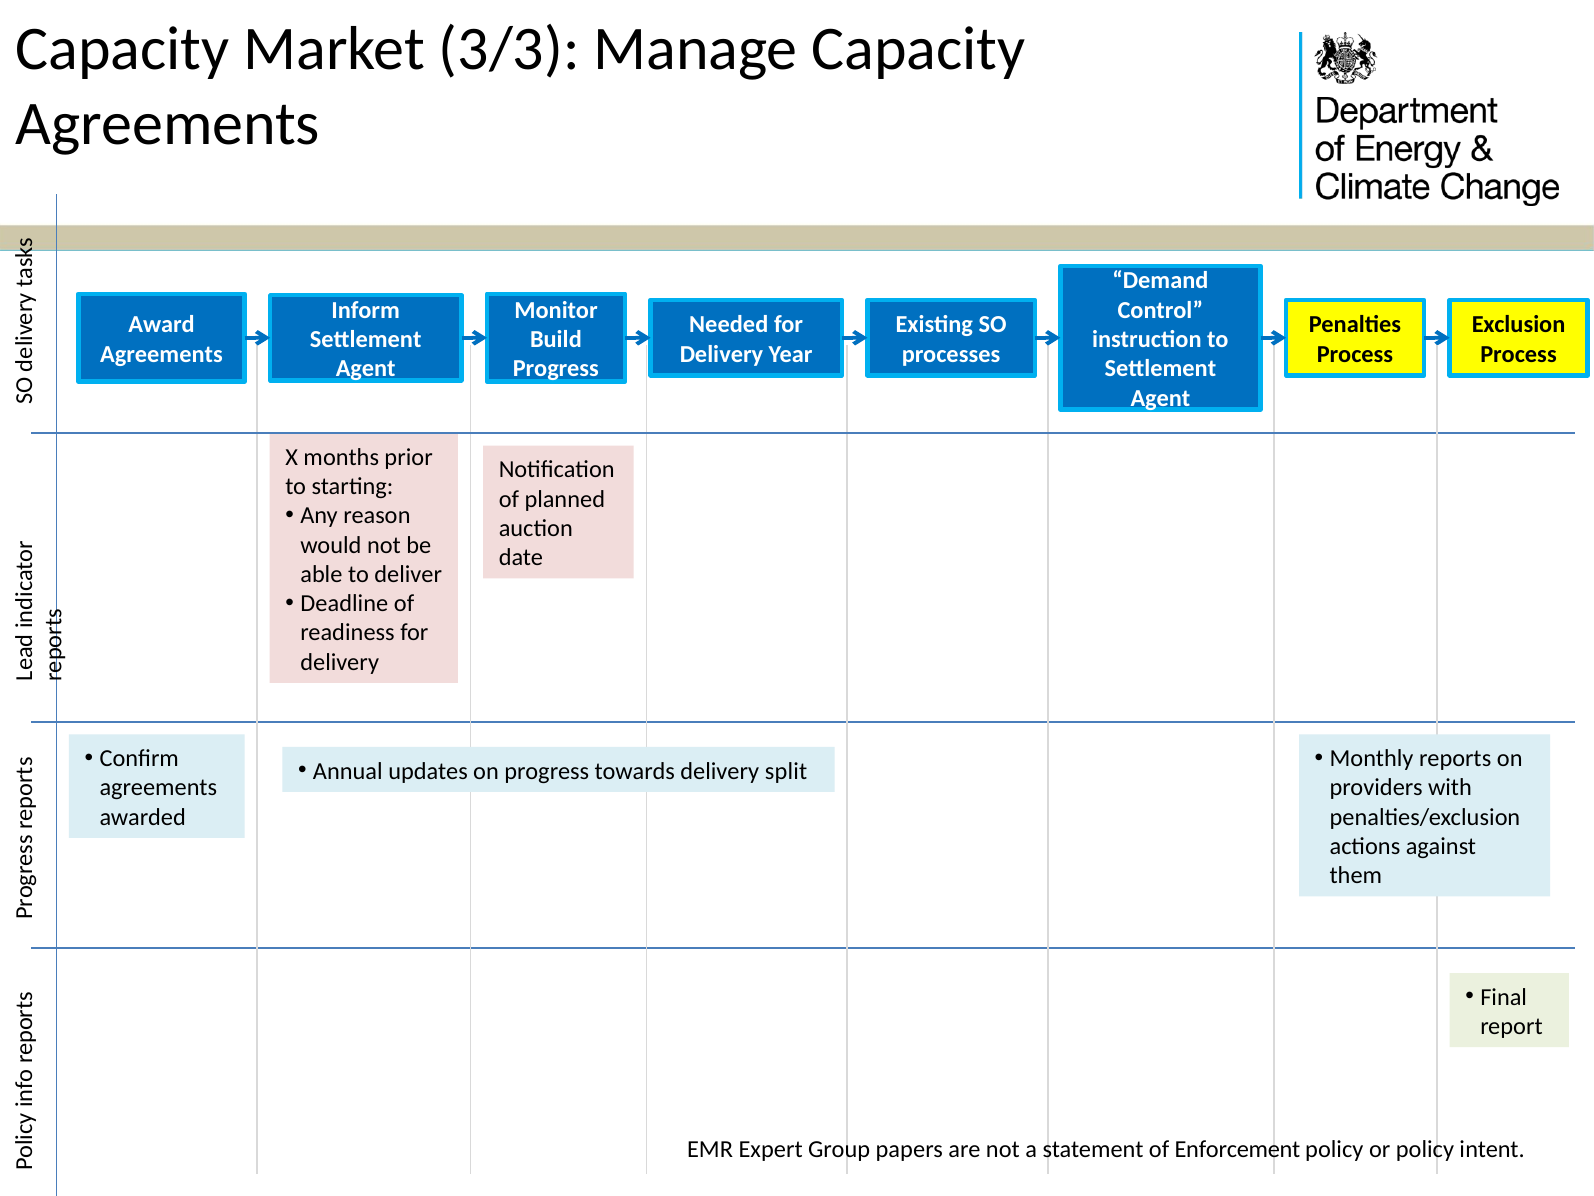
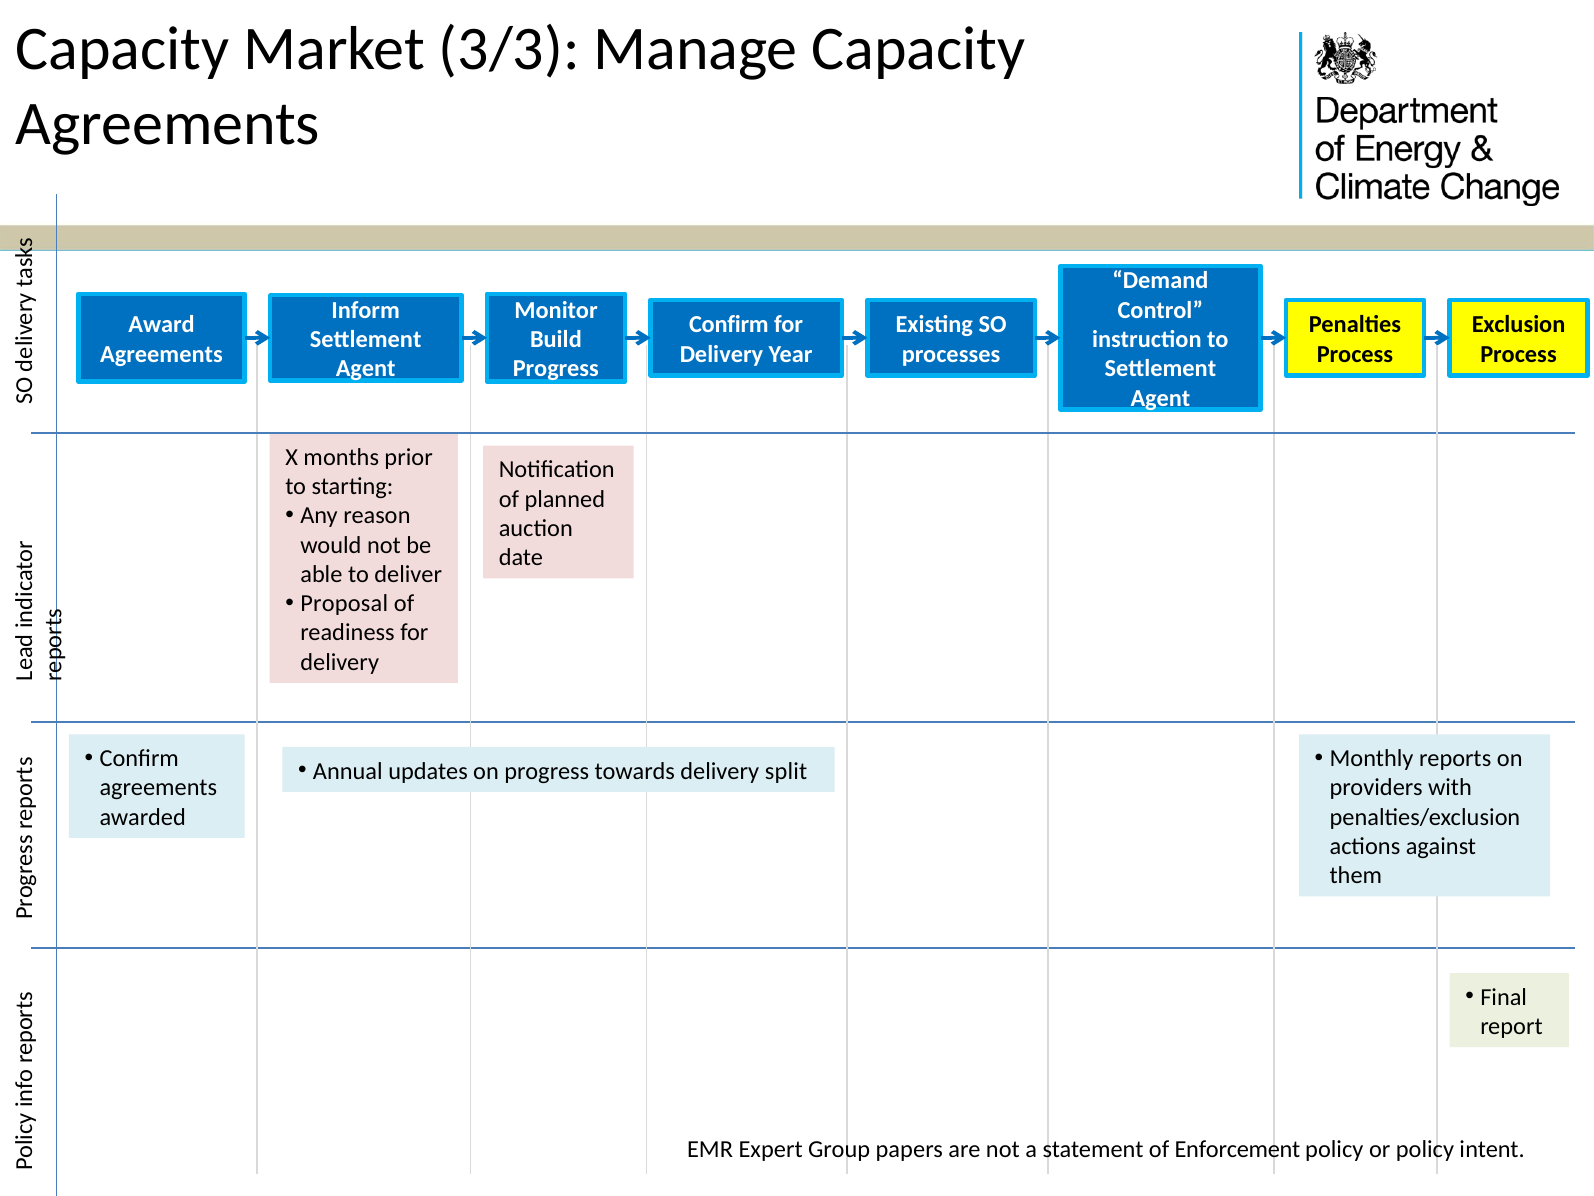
Needed at (729, 325): Needed -> Confirm
Deadline: Deadline -> Proposal
